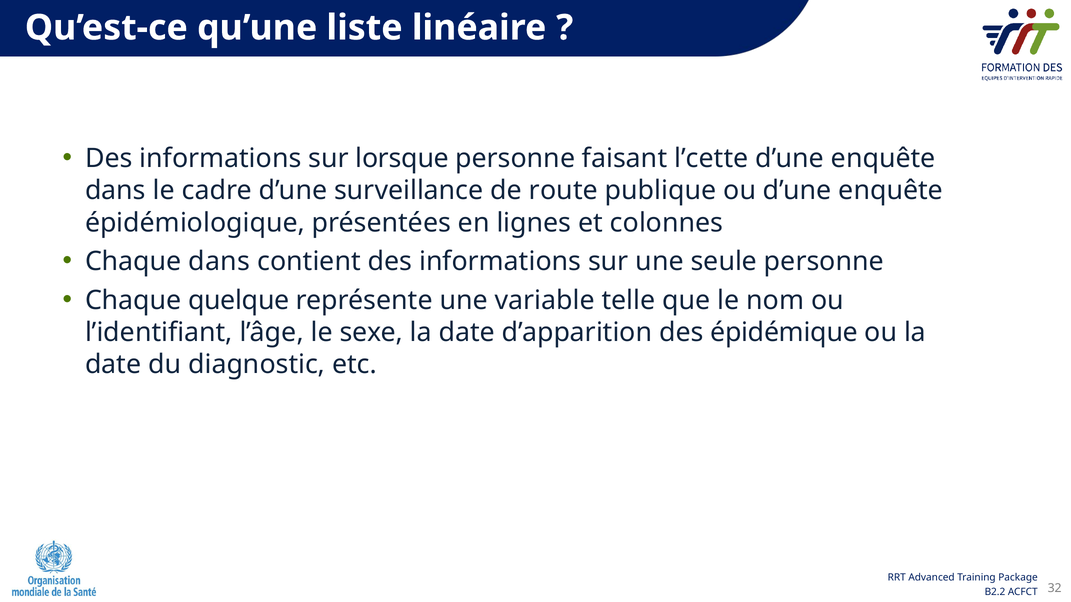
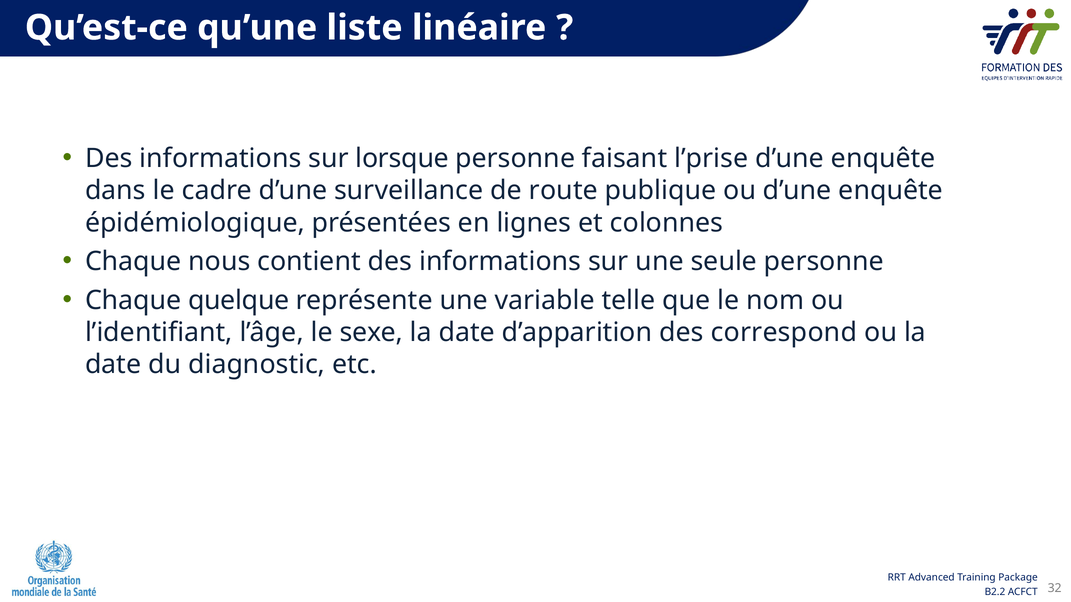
l’cette: l’cette -> l’prise
Chaque dans: dans -> nous
épidémique: épidémique -> correspond
